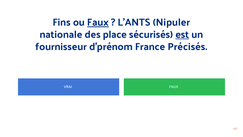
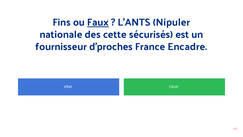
place: place -> cette
est underline: present -> none
d’prénom: d’prénom -> d’proches
Précisés: Précisés -> Encadre
